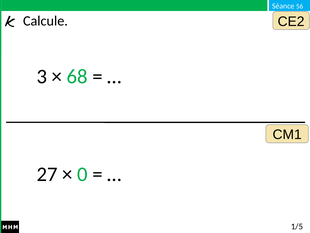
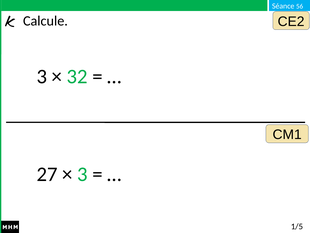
68: 68 -> 32
0 at (82, 174): 0 -> 3
